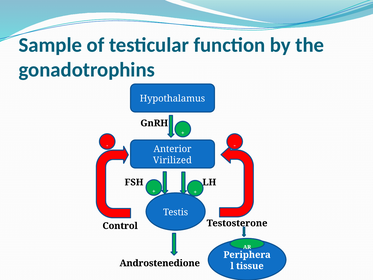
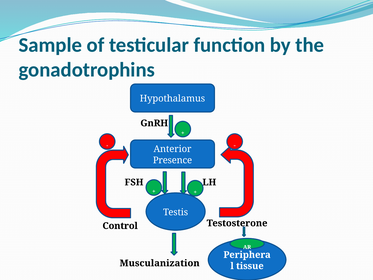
Virilized: Virilized -> Presence
Androstenedione: Androstenedione -> Musculanization
